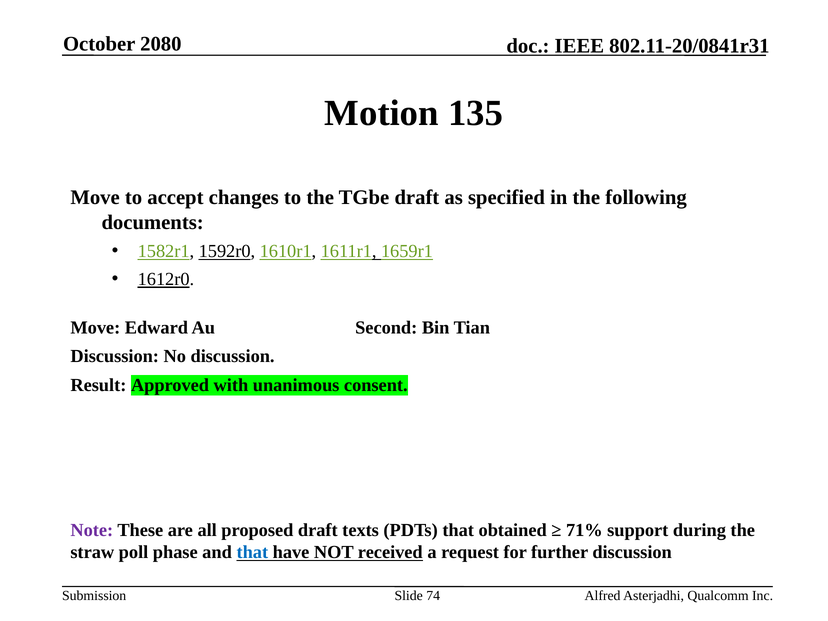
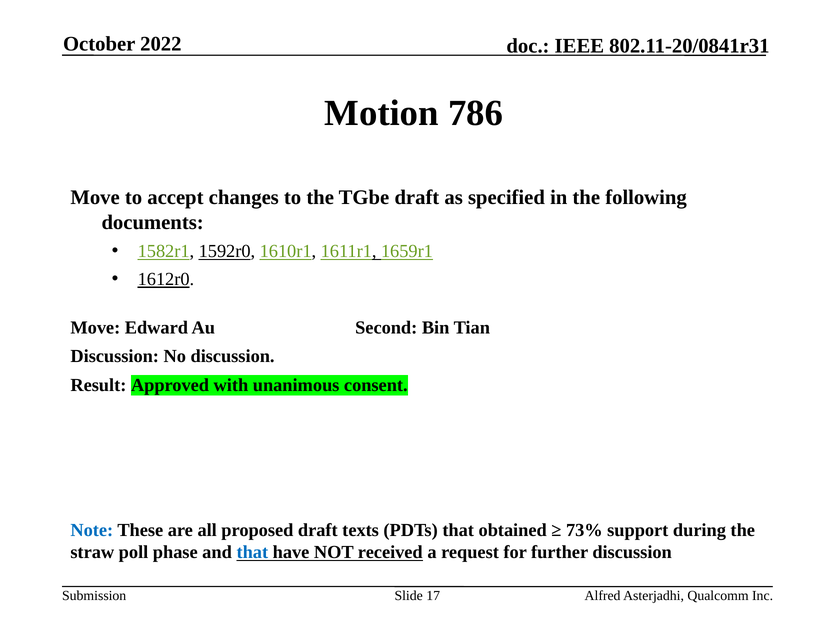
2080: 2080 -> 2022
135: 135 -> 786
Note colour: purple -> blue
71%: 71% -> 73%
74: 74 -> 17
